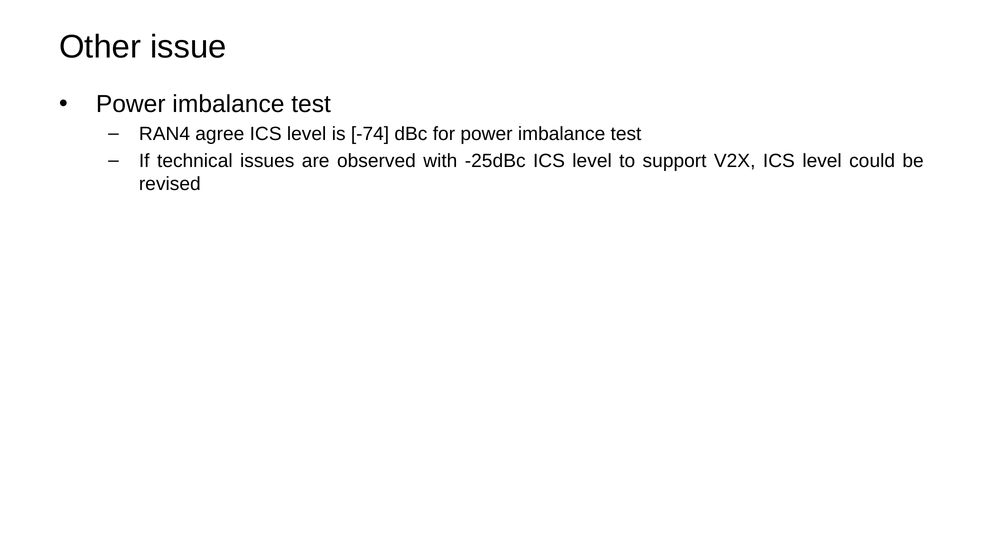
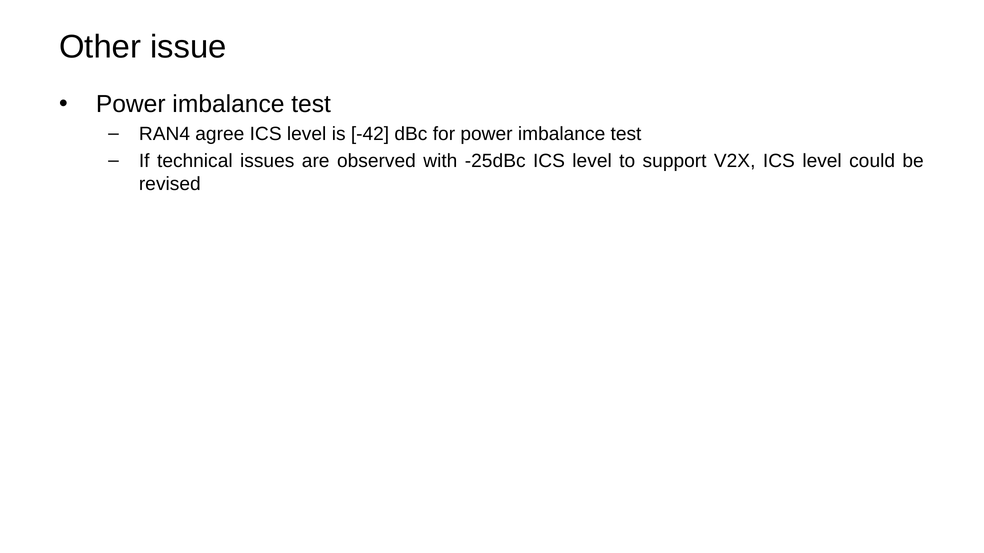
-74: -74 -> -42
